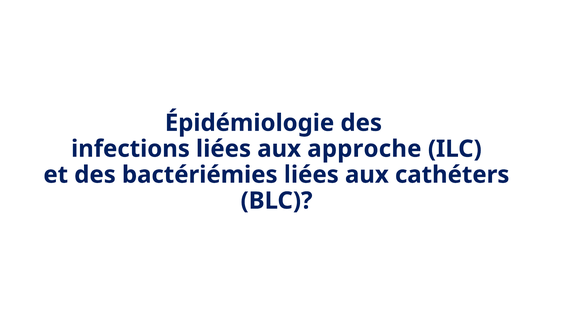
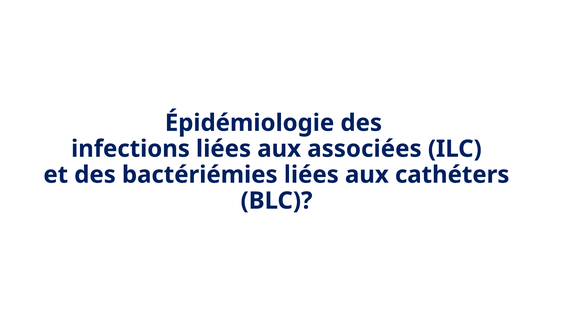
approche: approche -> associées
